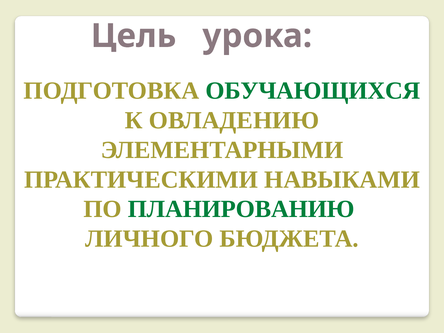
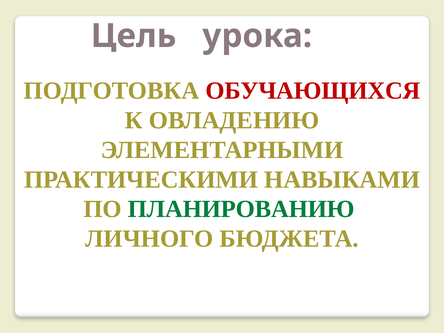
ОБУЧАЮЩИХСЯ colour: green -> red
